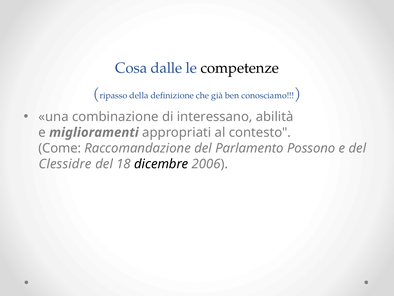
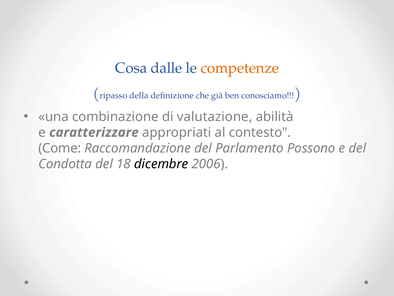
competenze colour: black -> orange
interessano: interessano -> valutazione
miglioramenti: miglioramenti -> caratterizzare
Clessidre: Clessidre -> Condotta
